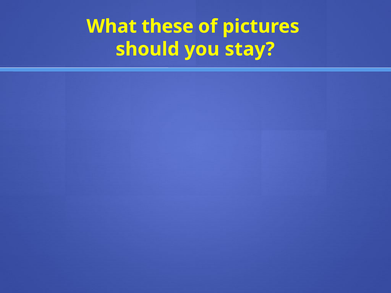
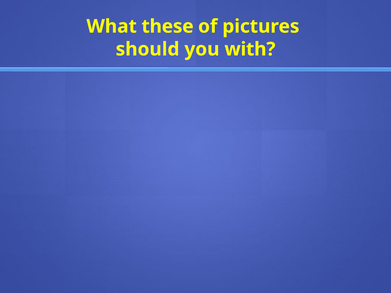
stay: stay -> with
